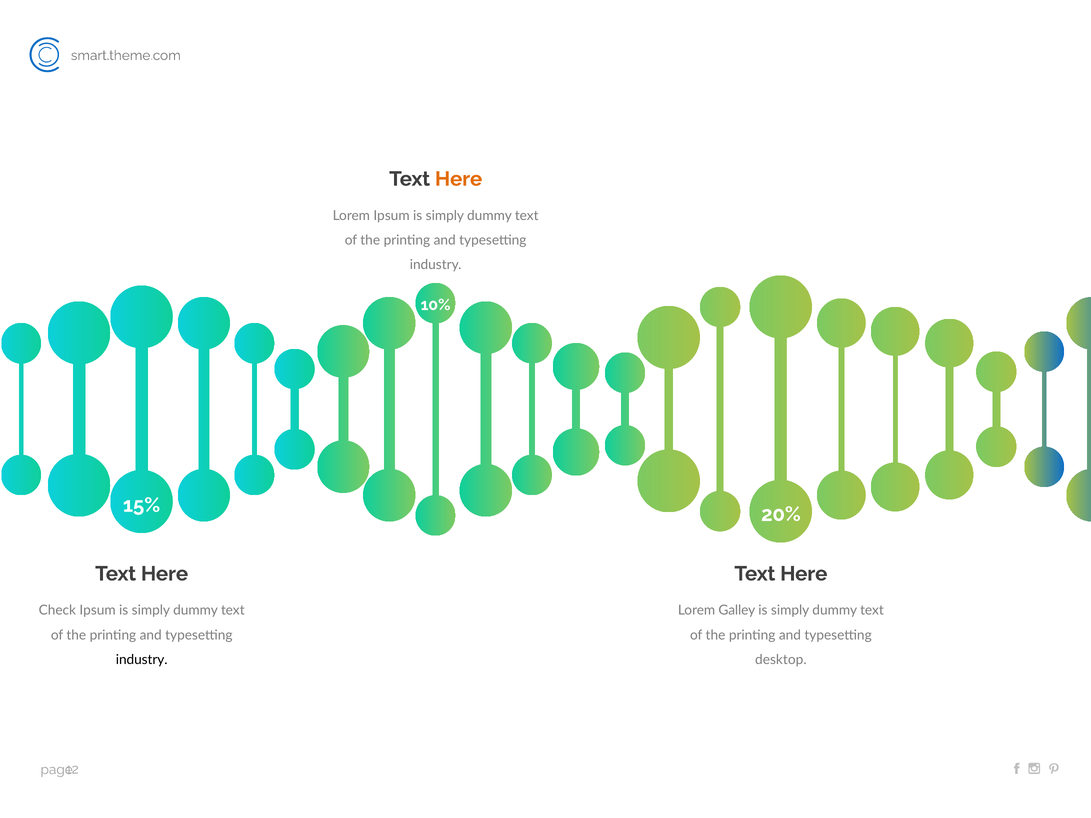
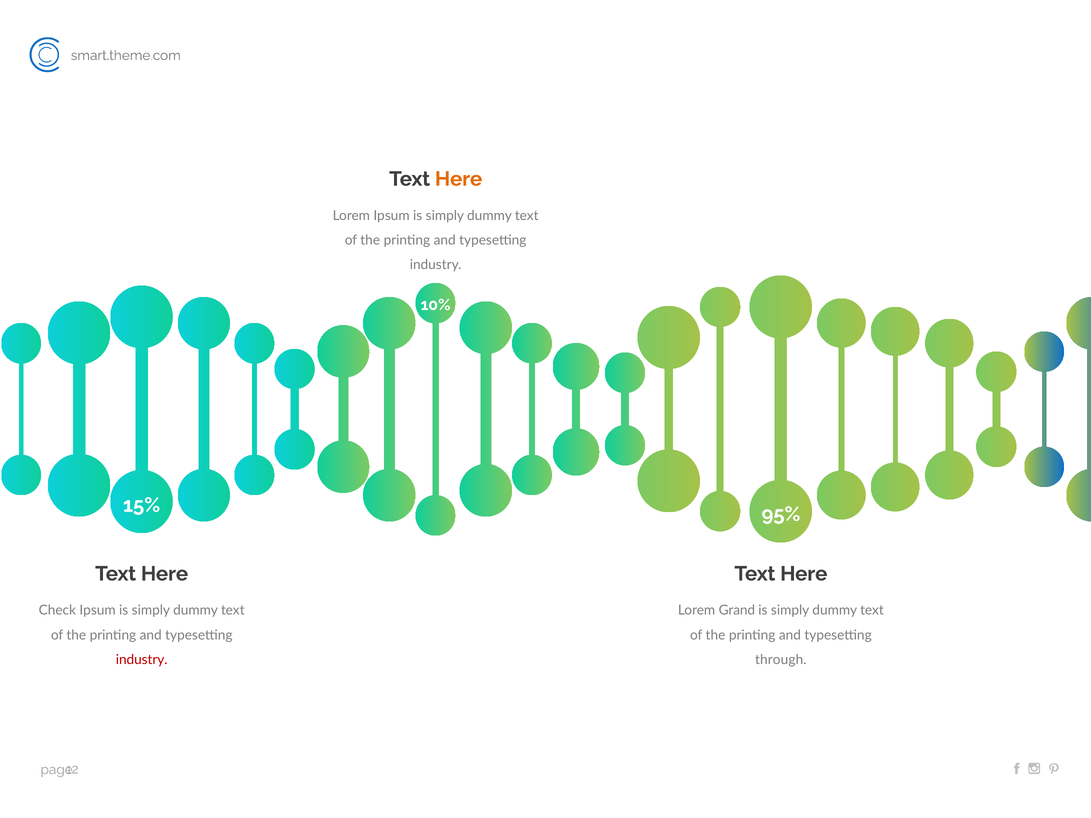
20%: 20% -> 95%
Galley: Galley -> Grand
industry at (142, 660) colour: black -> red
desktop: desktop -> through
